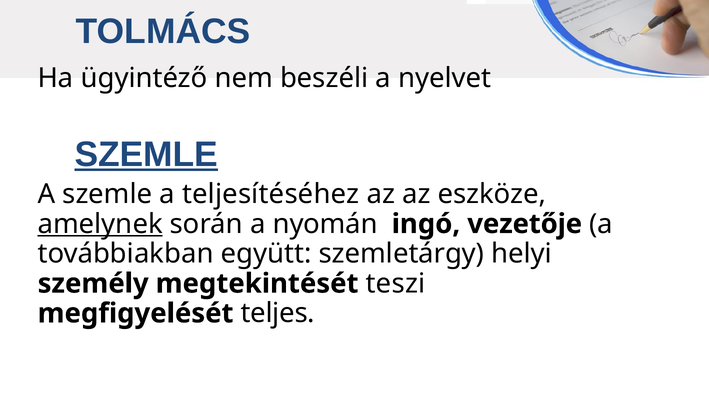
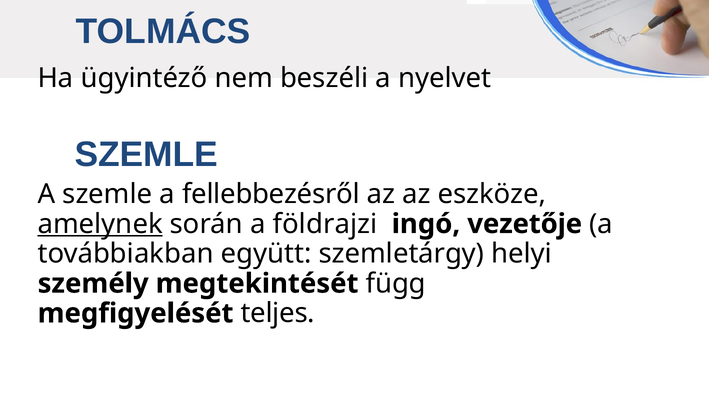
SZEMLE at (146, 154) underline: present -> none
teljesítéséhez: teljesítéséhez -> fellebbezésről
nyomán: nyomán -> földrajzi
teszi: teszi -> függ
